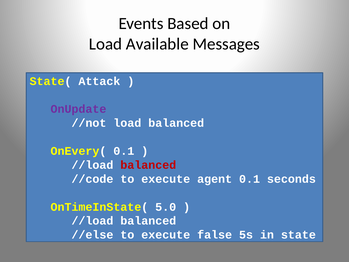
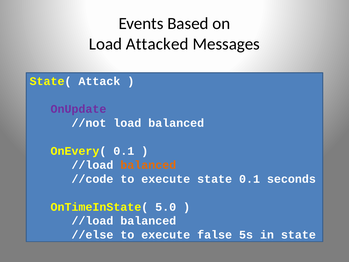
Available: Available -> Attacked
balanced at (148, 165) colour: red -> orange
execute agent: agent -> state
